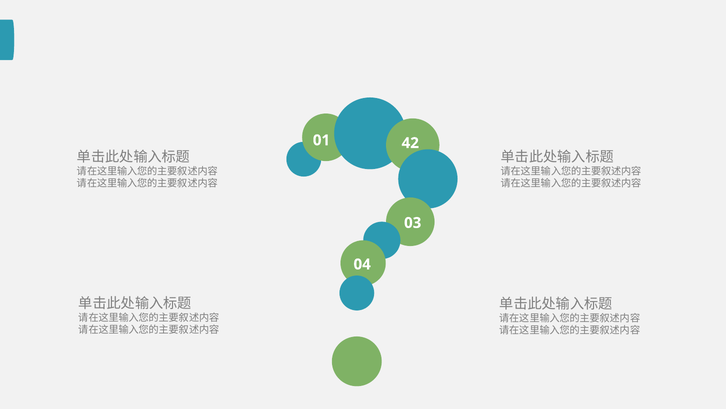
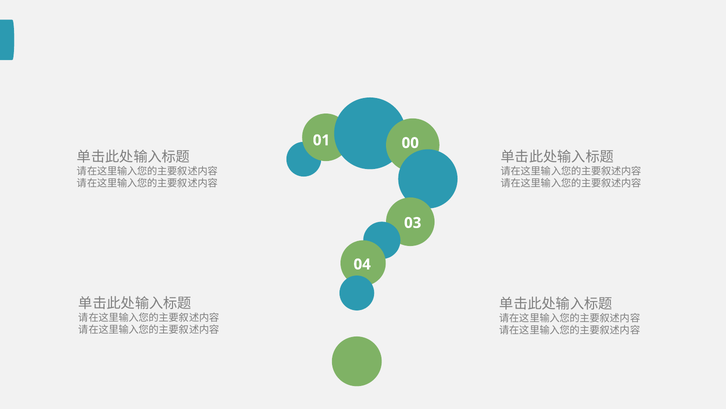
42: 42 -> 00
